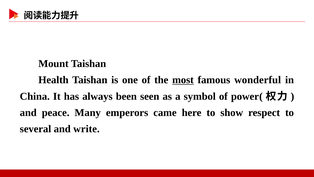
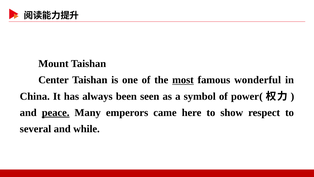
Health: Health -> Center
peace underline: none -> present
write: write -> while
